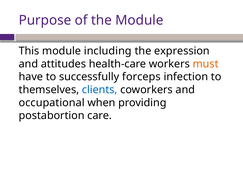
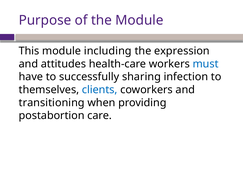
must colour: orange -> blue
forceps: forceps -> sharing
occupational: occupational -> transitioning
